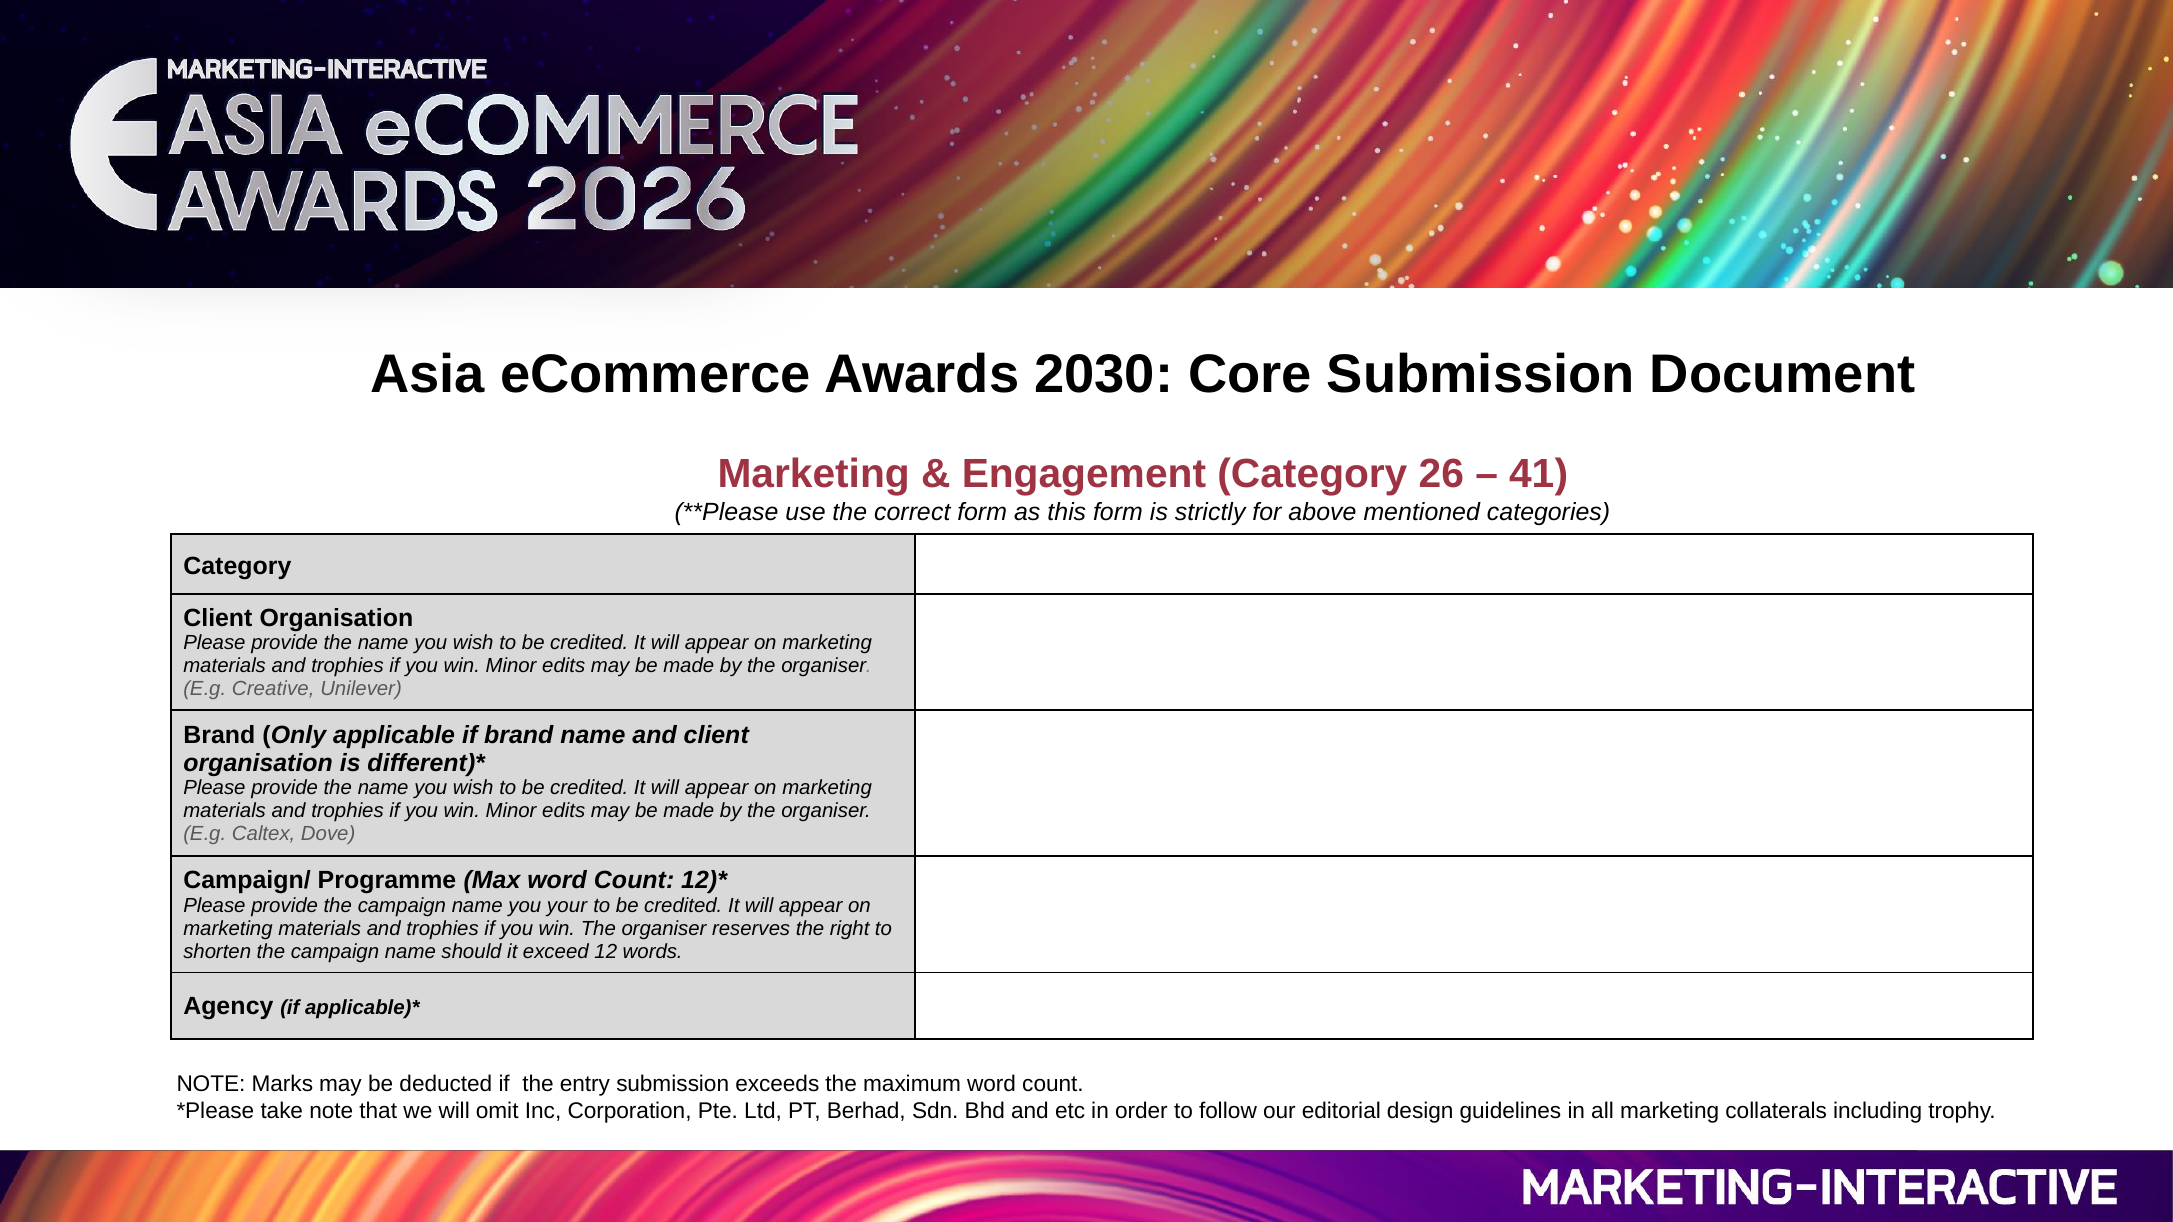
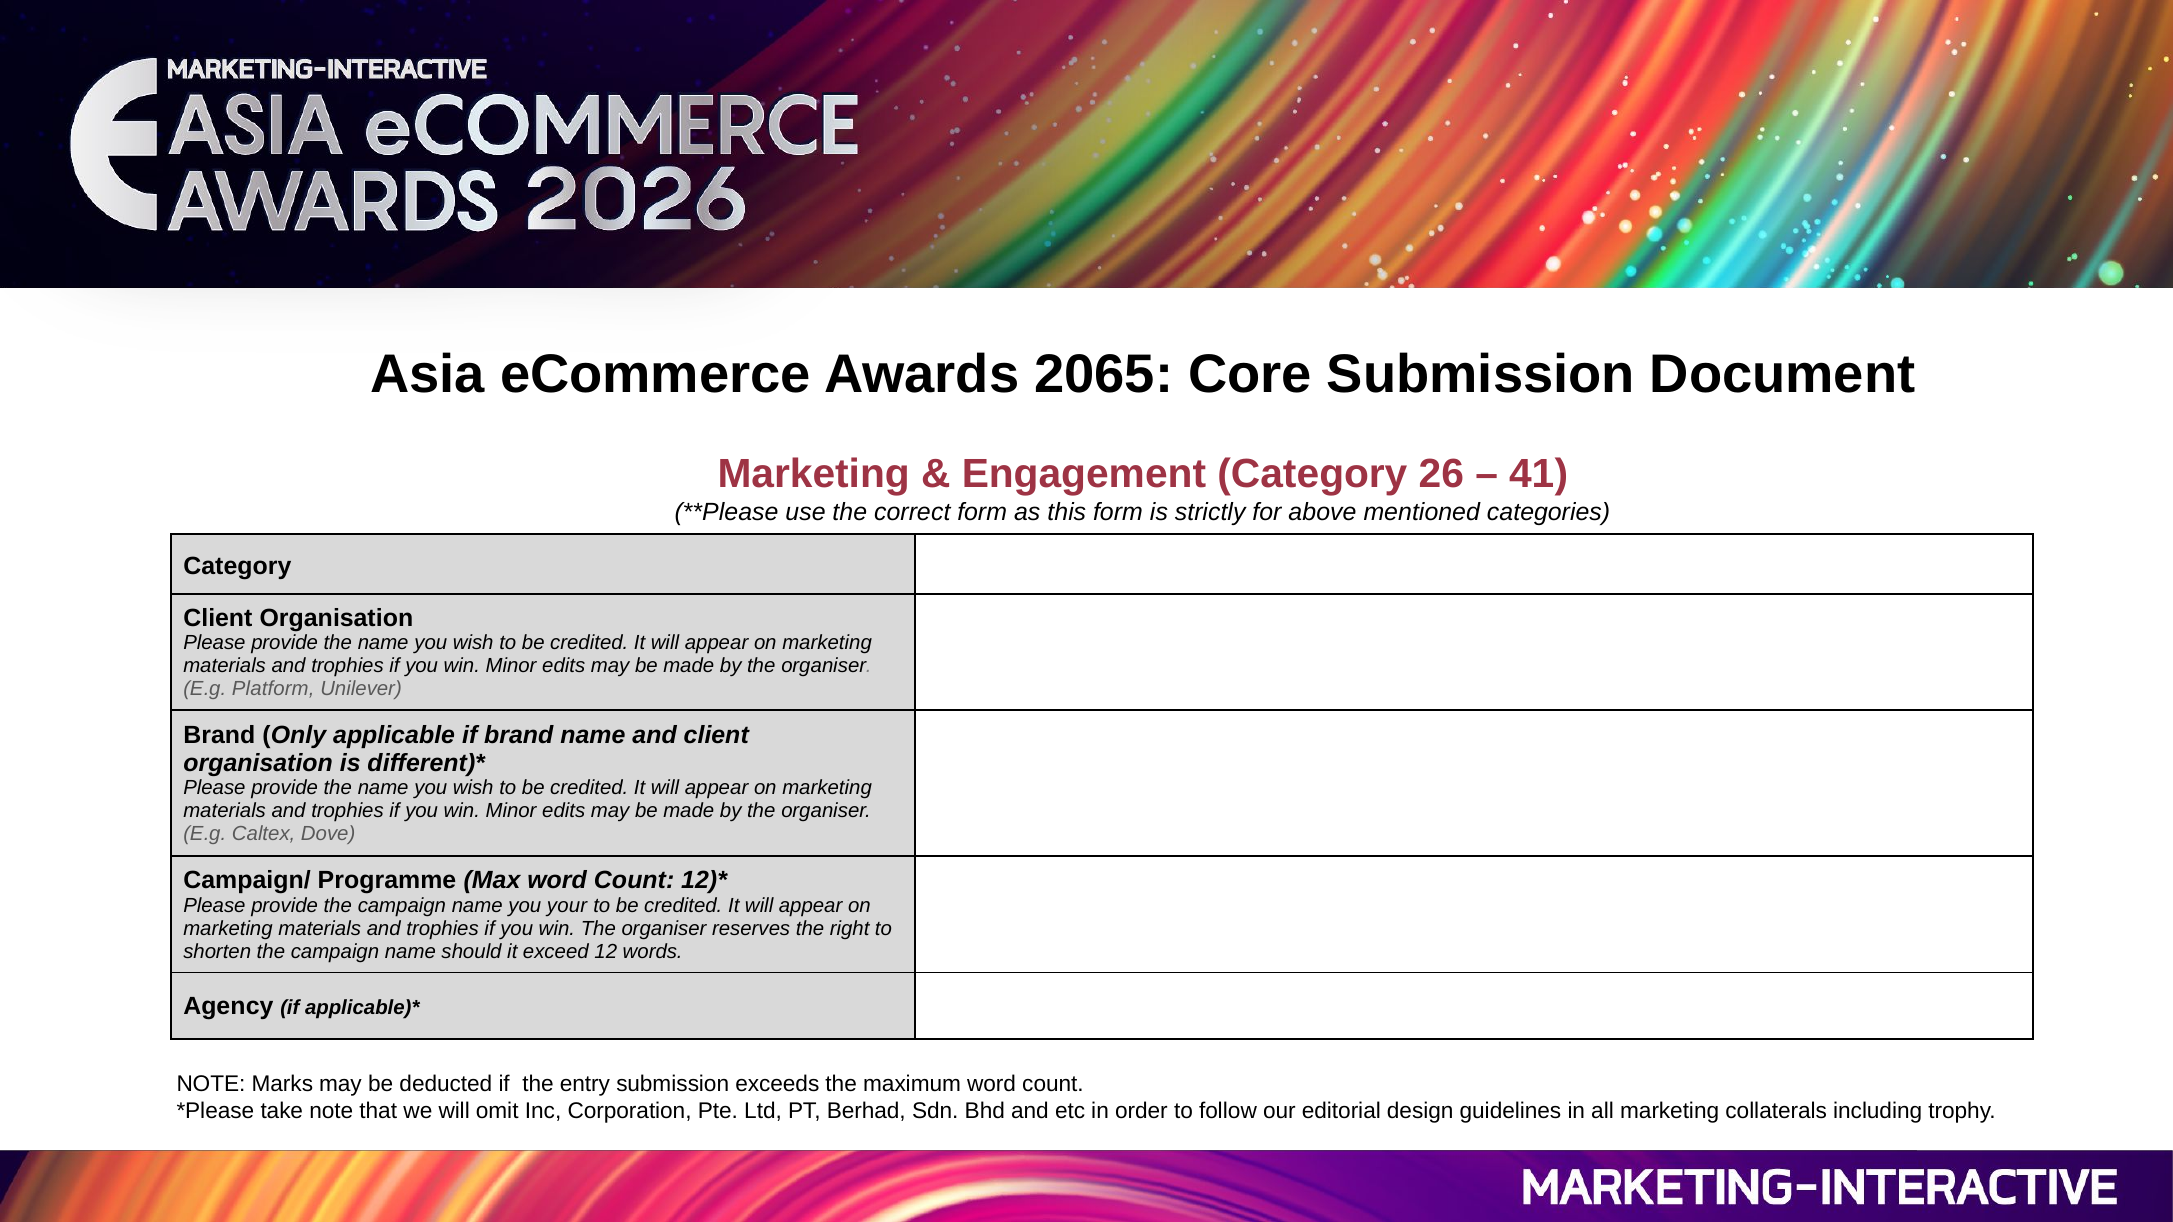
2030: 2030 -> 2065
Creative: Creative -> Platform
